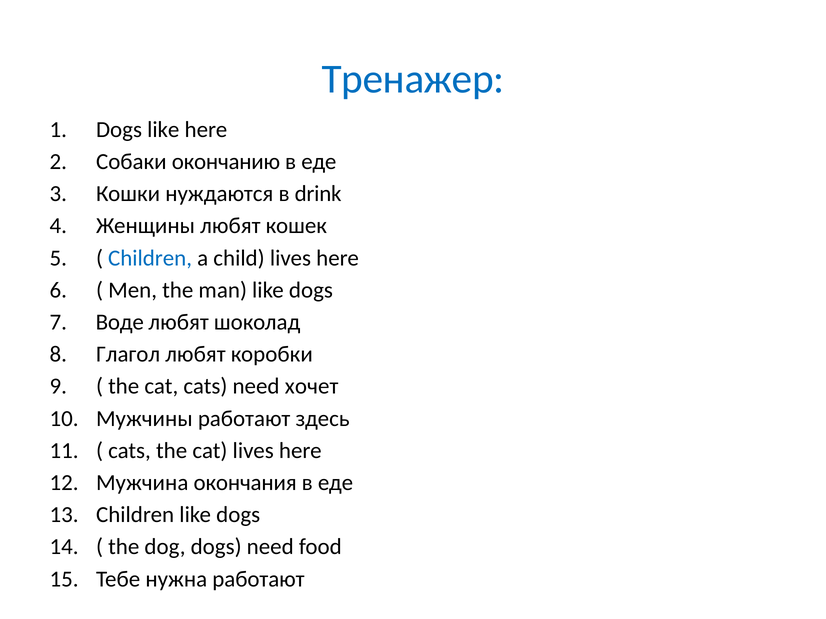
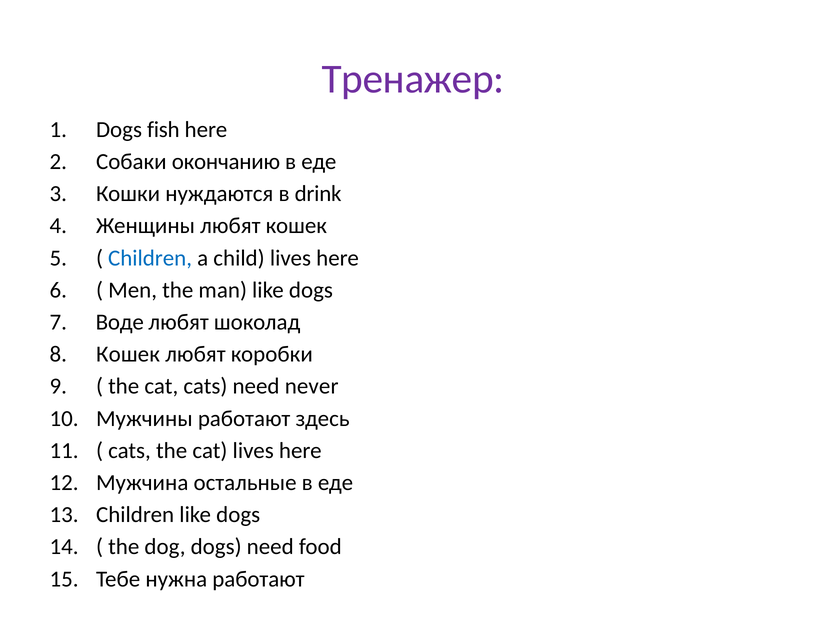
Тренажер colour: blue -> purple
Dogs like: like -> fish
Глагол at (128, 355): Глагол -> Кошек
хочет: хочет -> never
окончания: окончания -> остальные
